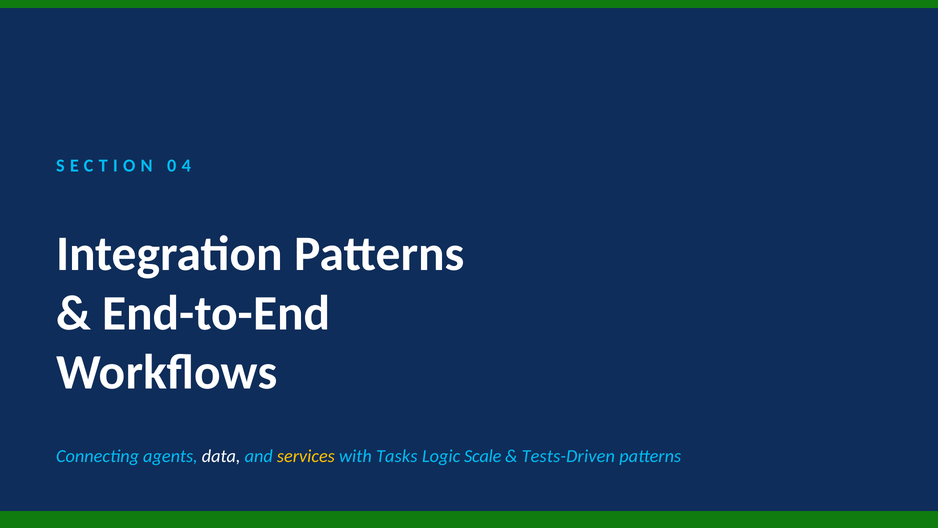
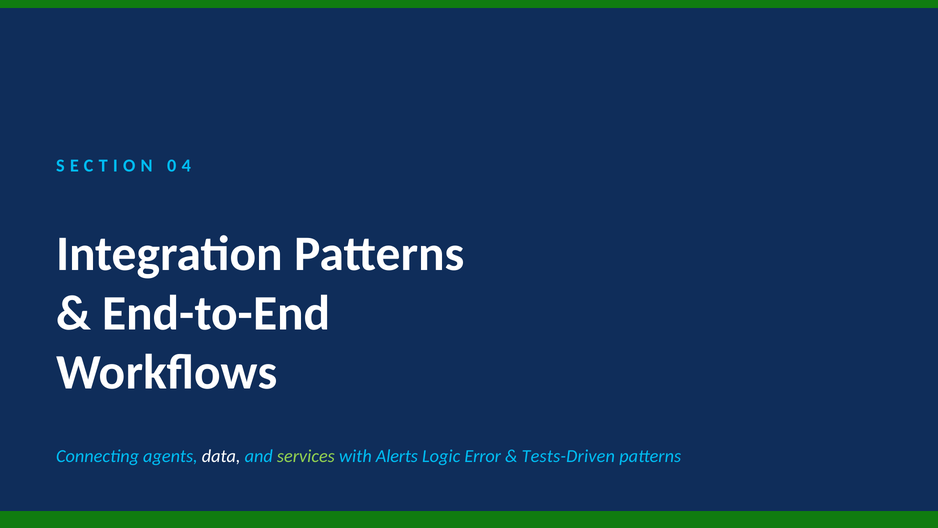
services colour: yellow -> light green
Tasks: Tasks -> Alerts
Scale: Scale -> Error
